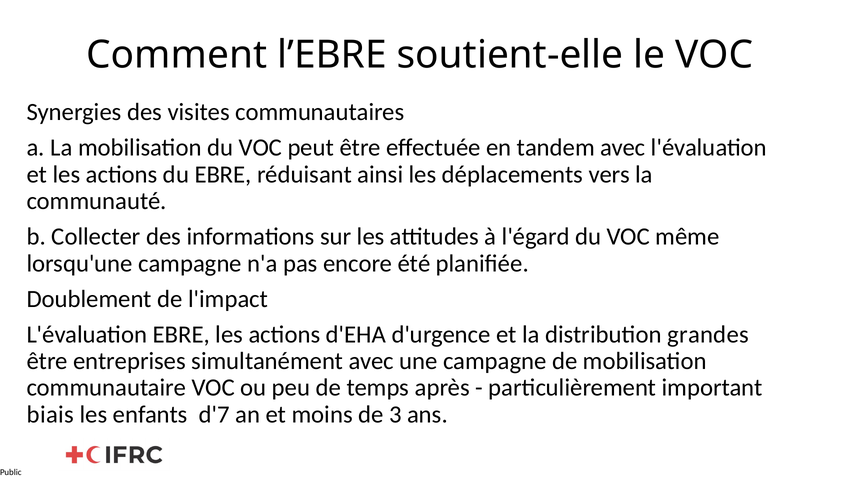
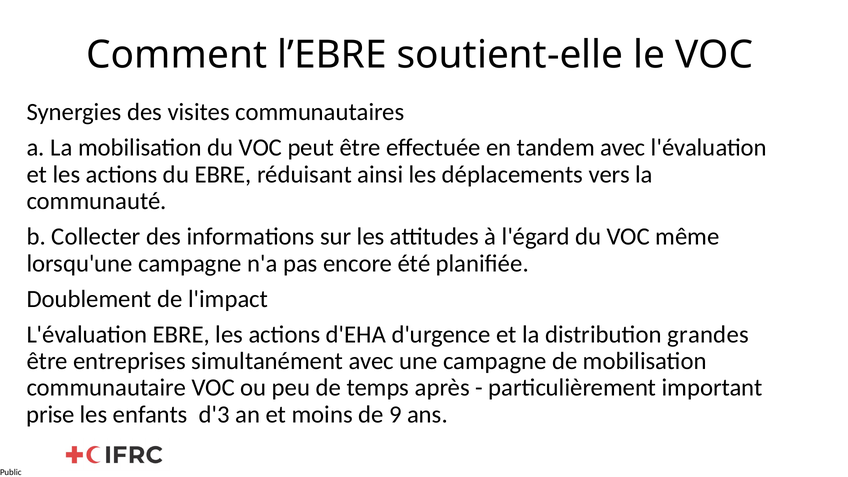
biais: biais -> prise
d'7: d'7 -> d'3
3: 3 -> 9
